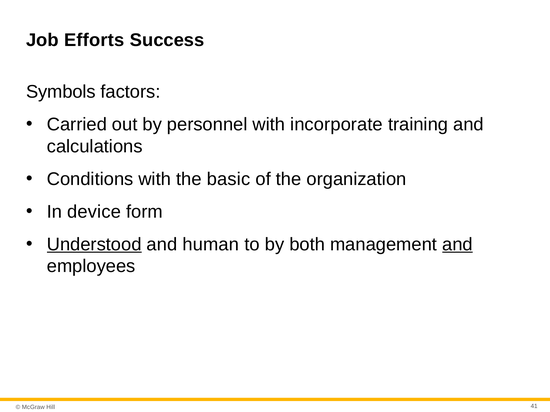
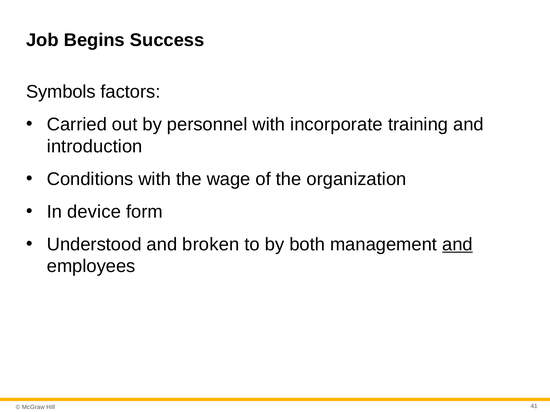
Efforts: Efforts -> Begins
calculations: calculations -> introduction
basic: basic -> wage
Understood underline: present -> none
human: human -> broken
